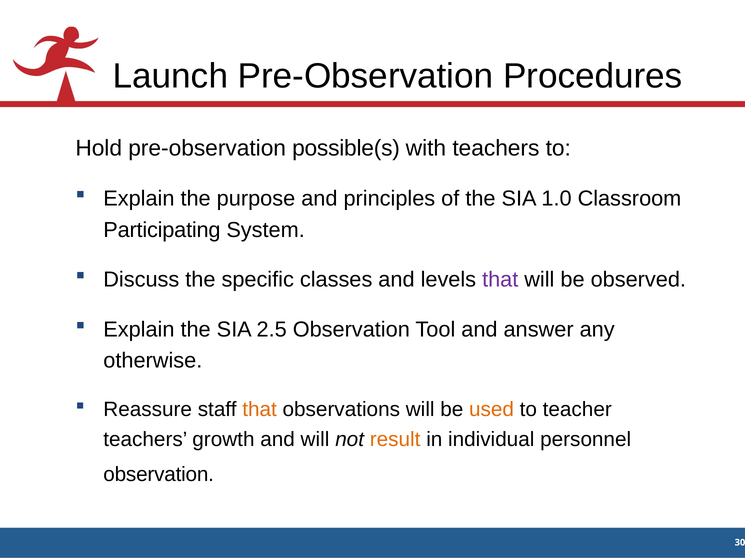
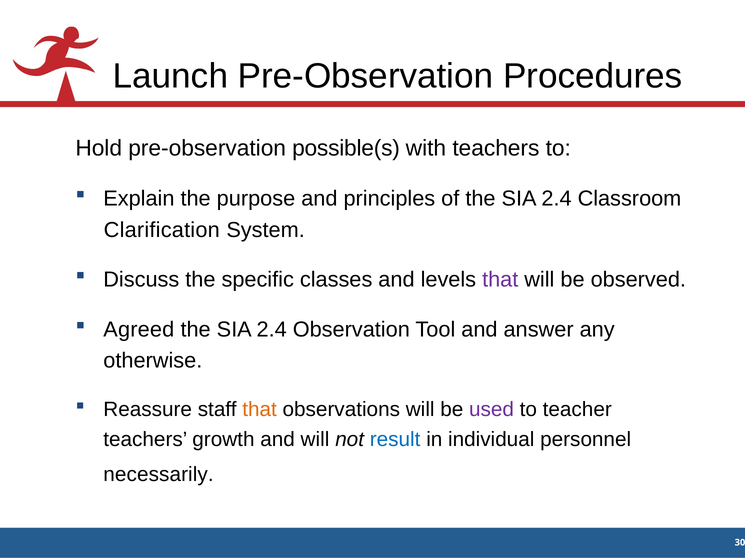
of the SIA 1.0: 1.0 -> 2.4
Participating: Participating -> Clarification
Explain at (139, 330): Explain -> Agreed
2.5 at (272, 330): 2.5 -> 2.4
used colour: orange -> purple
result colour: orange -> blue
observation at (159, 475): observation -> necessarily
